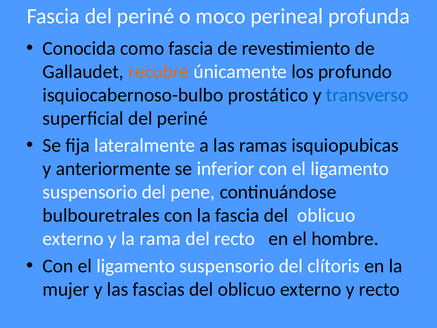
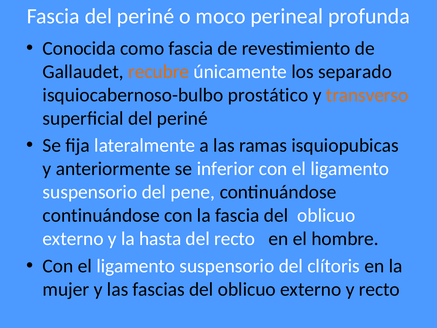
profundo: profundo -> separado
transverso colour: blue -> orange
bulbouretrales at (101, 215): bulbouretrales -> continuándose
rama: rama -> hasta
